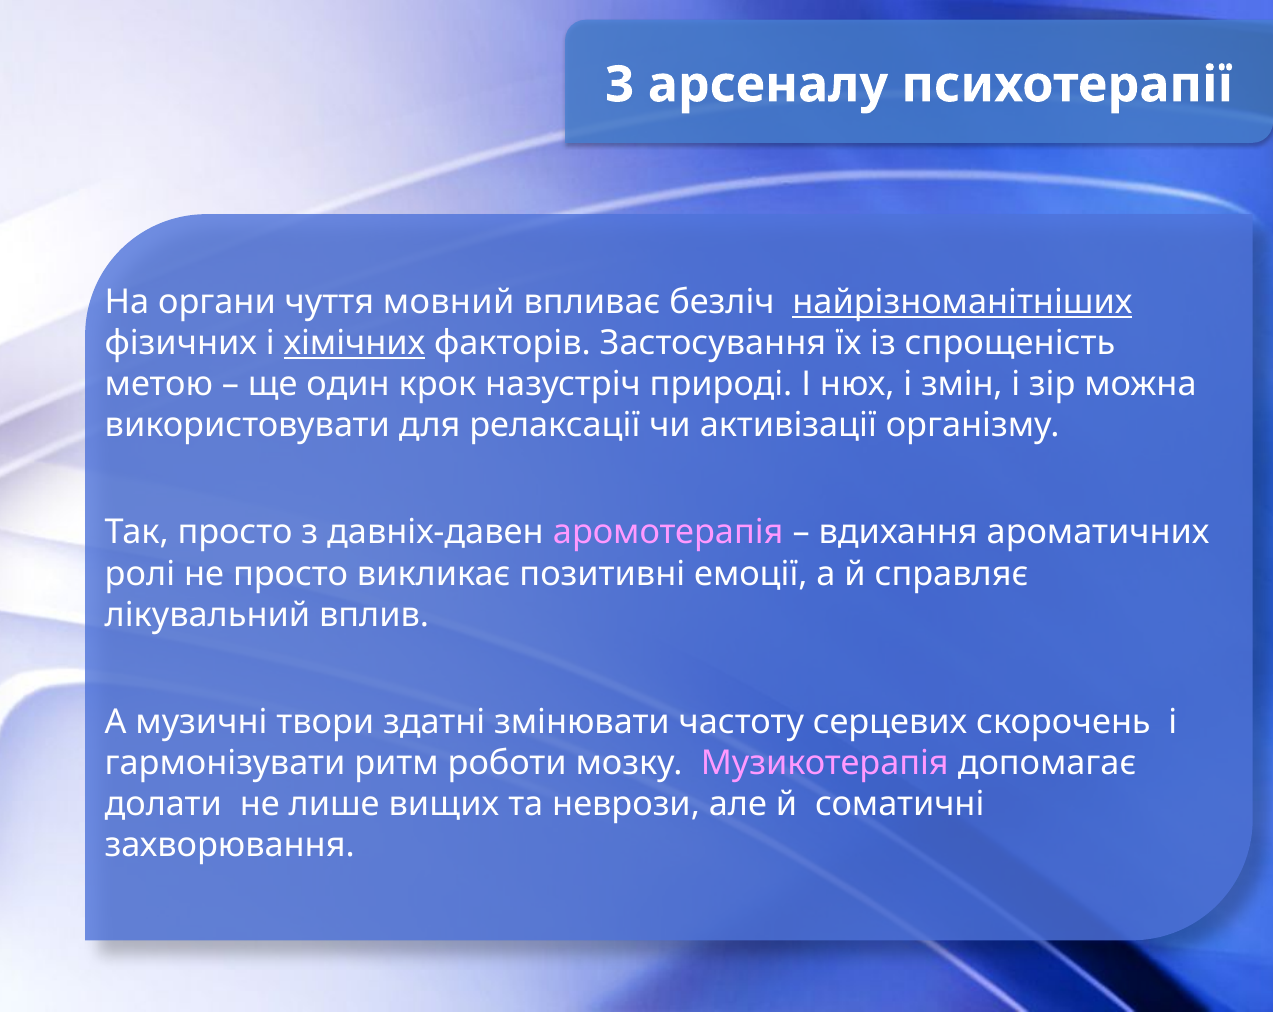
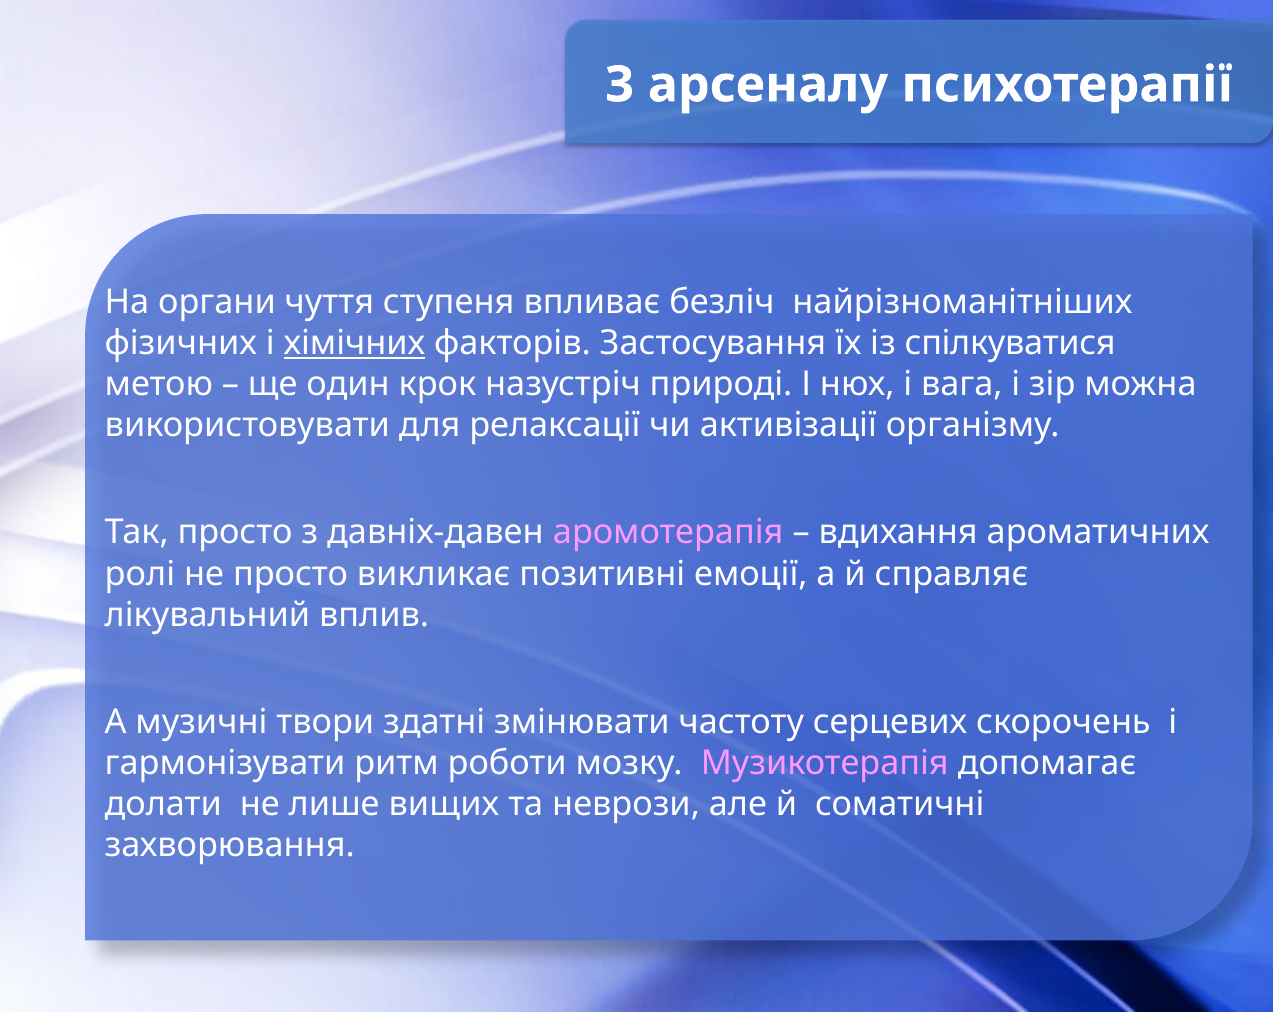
мовний: мовний -> ступеня
найрізноманітніших underline: present -> none
спрощеність: спрощеність -> спілкуватися
змiн: змiн -> вага
